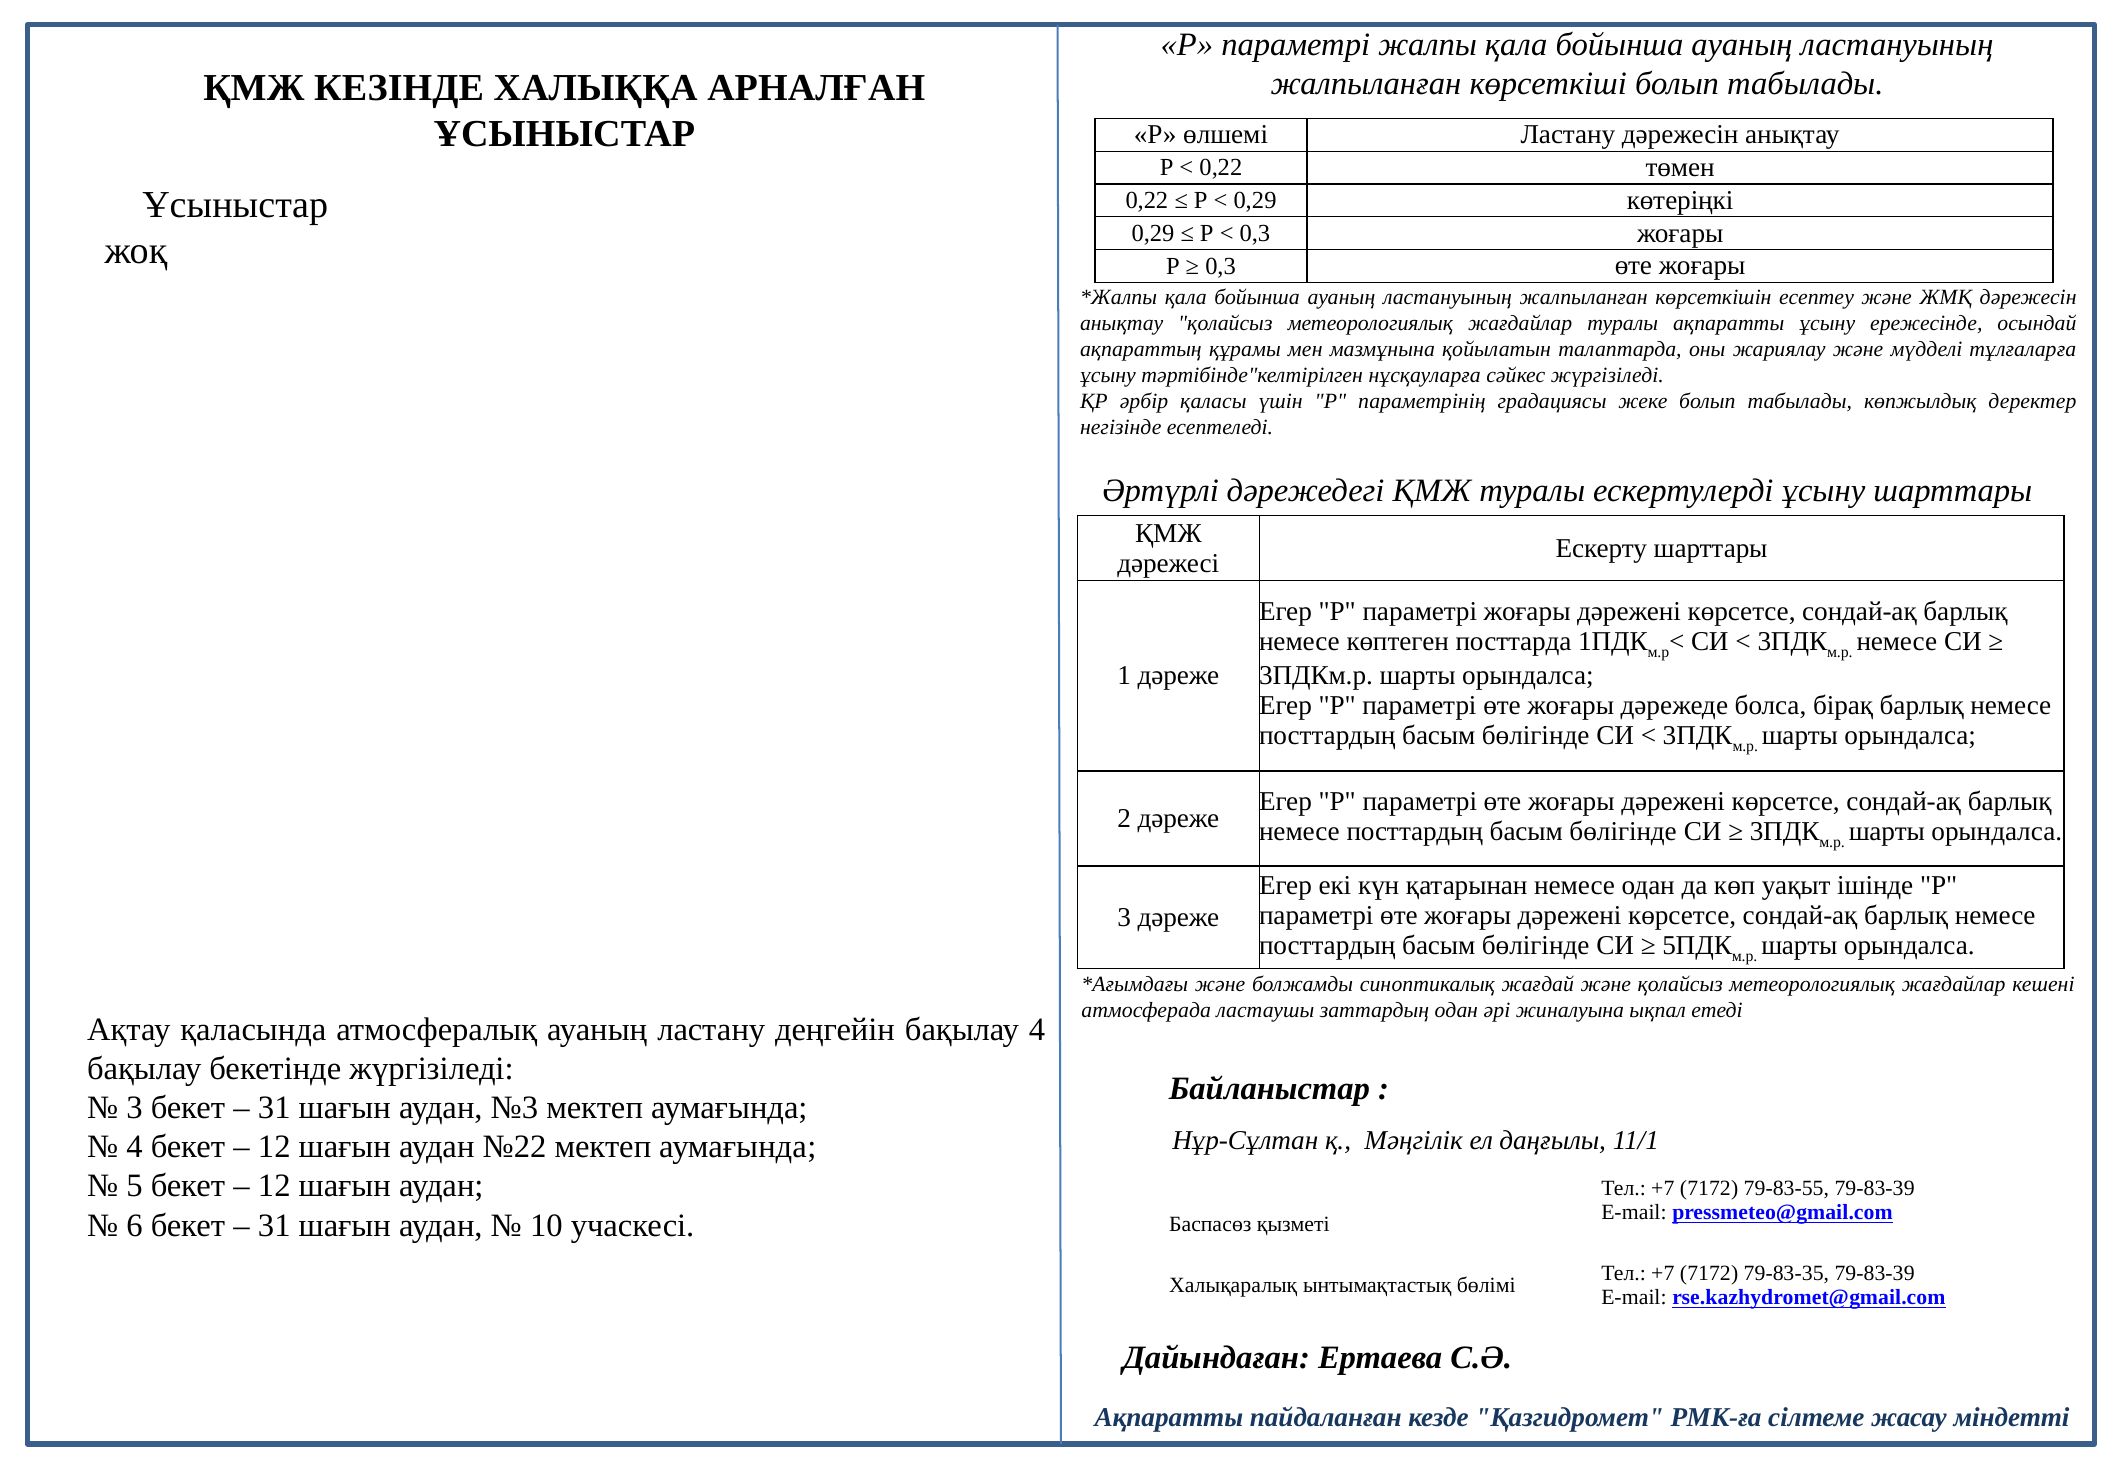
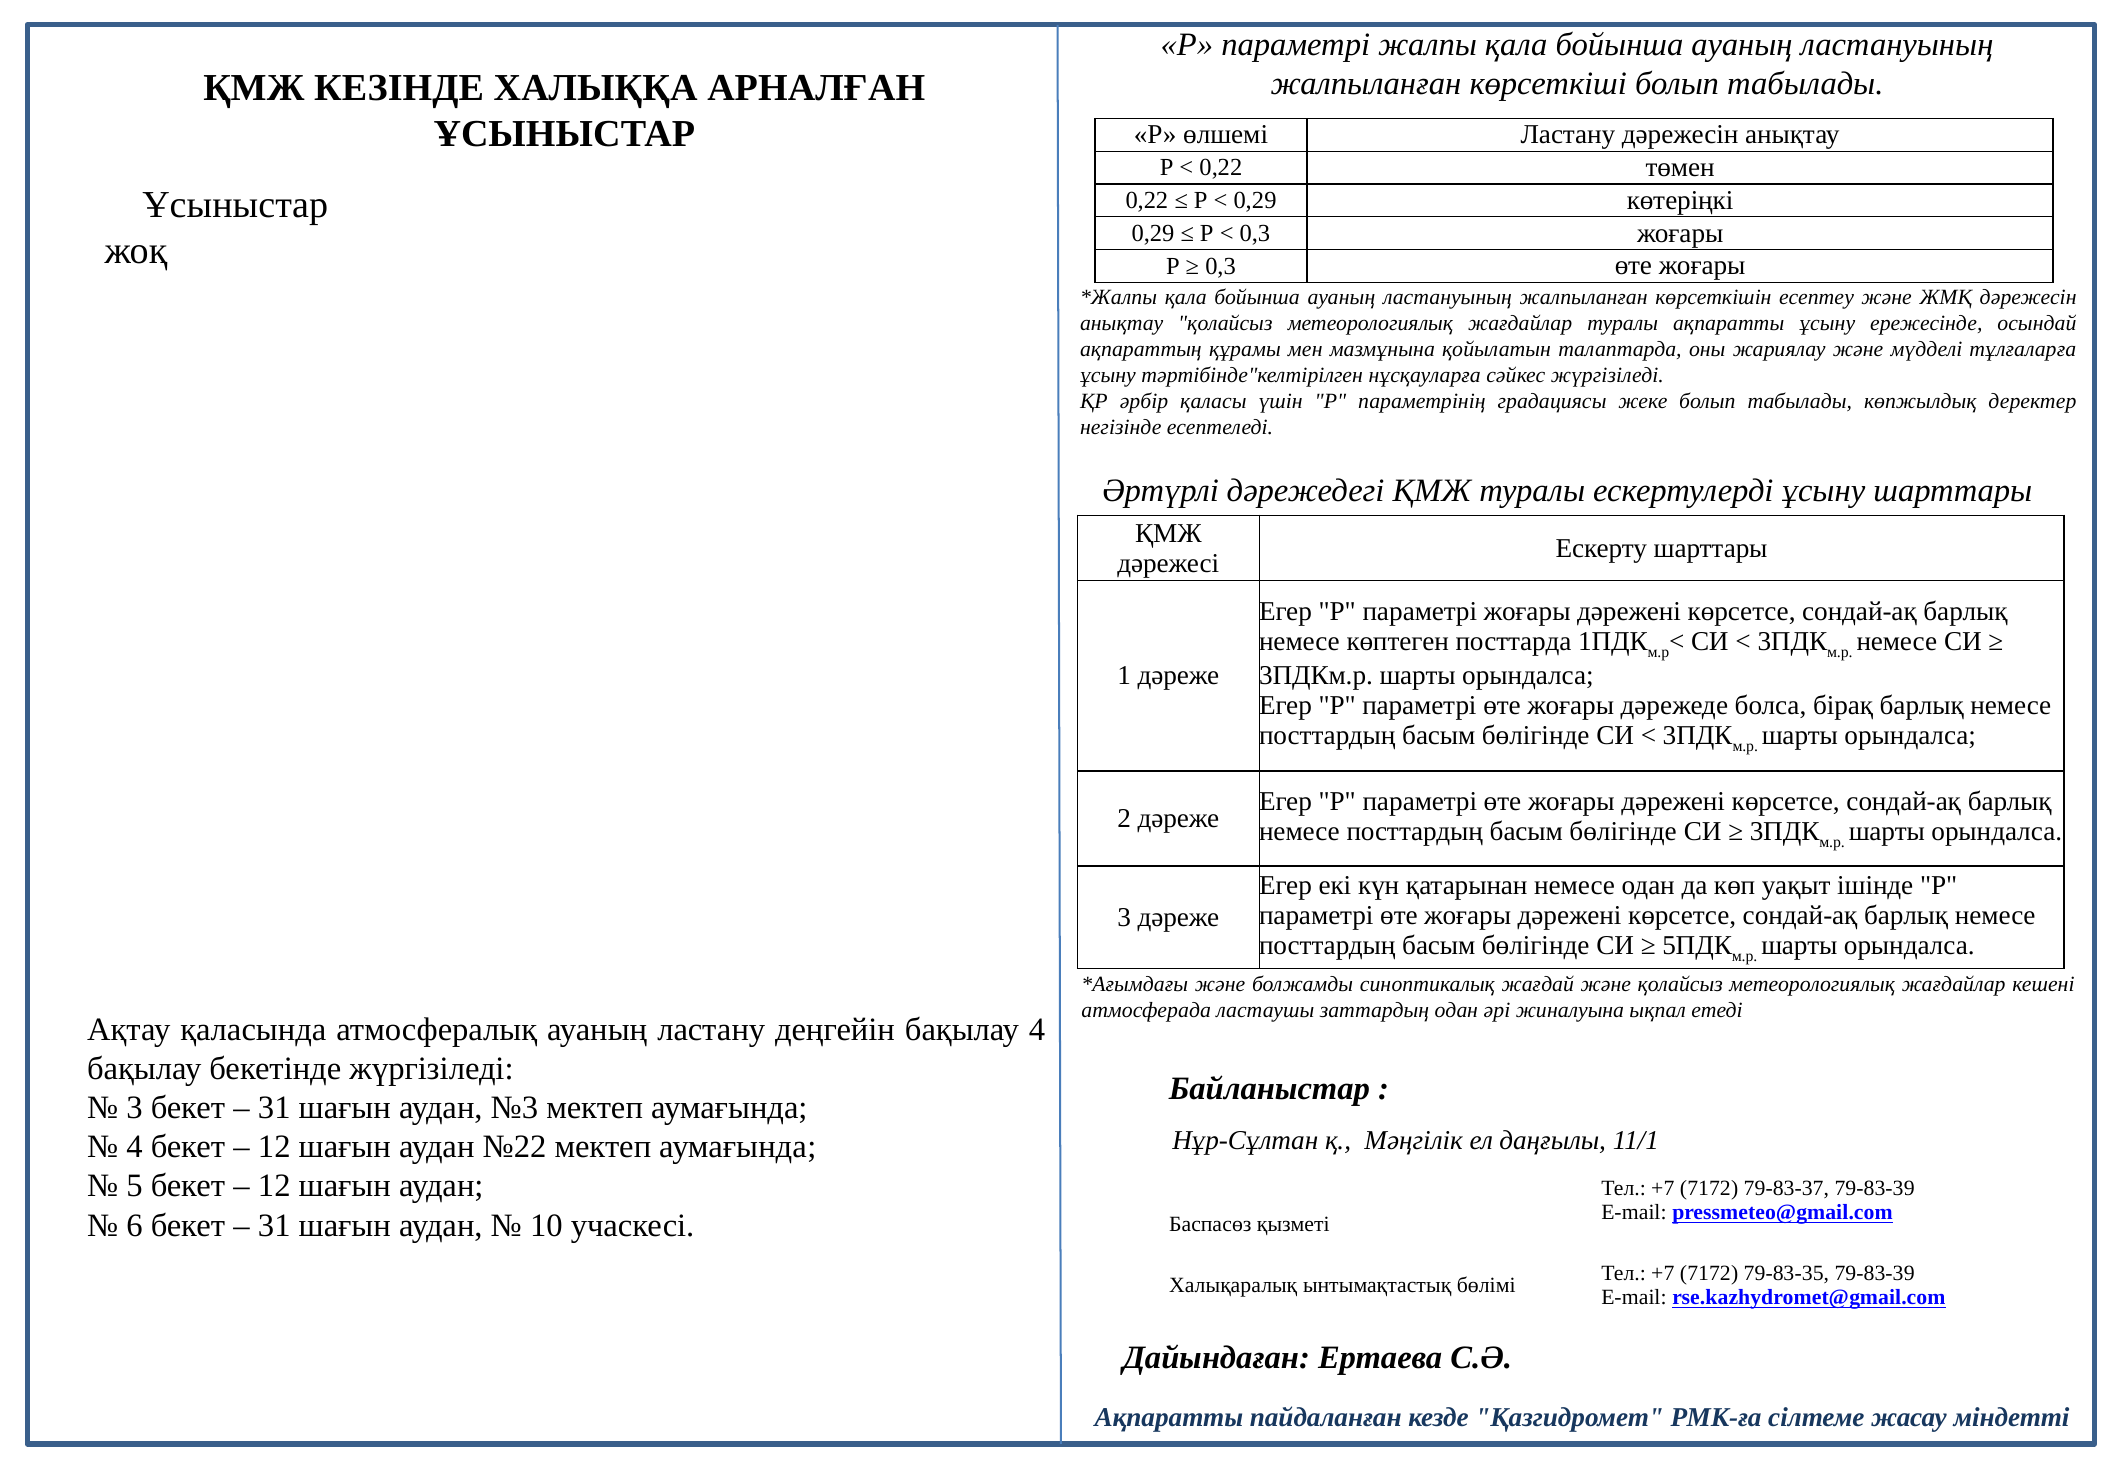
79-83-55: 79-83-55 -> 79-83-37
